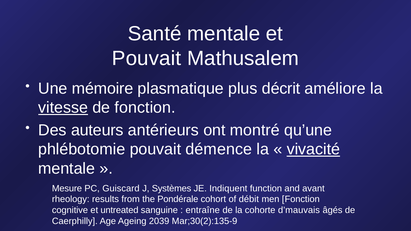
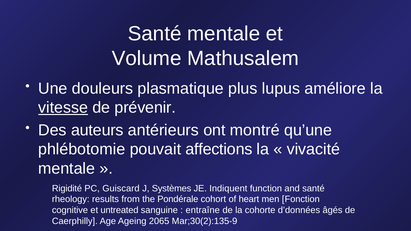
Pouvait at (147, 58): Pouvait -> Volume
mémoire: mémoire -> douleurs
décrit: décrit -> lupus
de fonction: fonction -> prévenir
démence: démence -> affections
vivacité underline: present -> none
Mesure: Mesure -> Rigidité
and avant: avant -> santé
débit: débit -> heart
d’mauvais: d’mauvais -> d’données
2039: 2039 -> 2065
